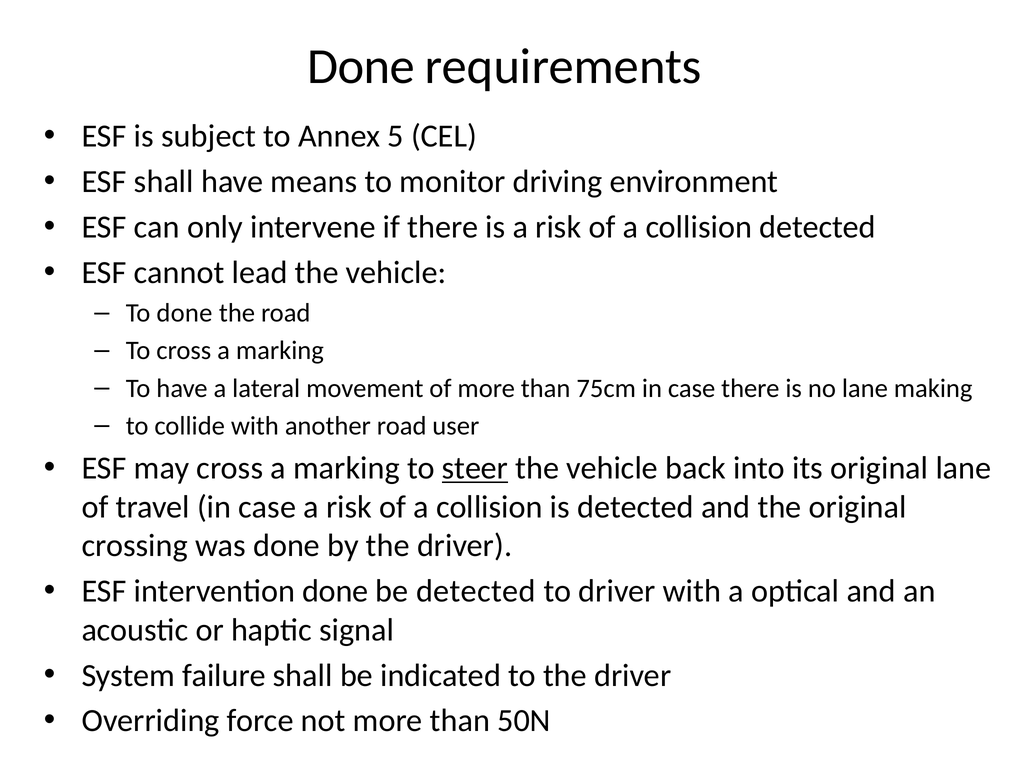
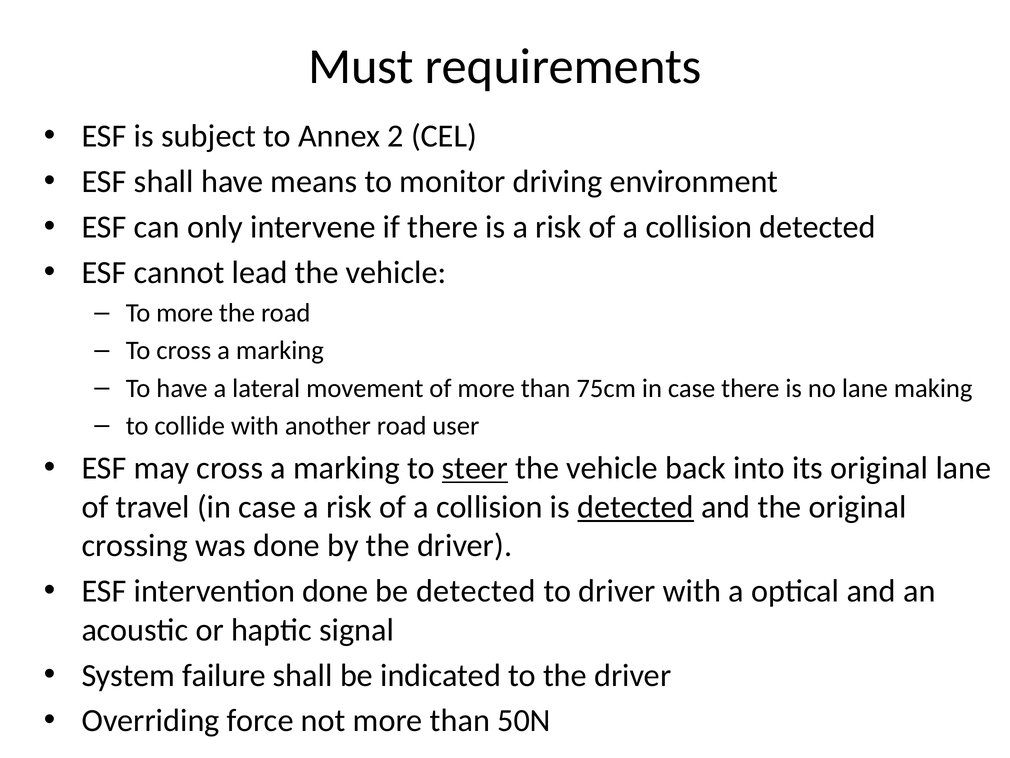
Done at (361, 67): Done -> Must
5: 5 -> 2
To done: done -> more
detected at (636, 507) underline: none -> present
